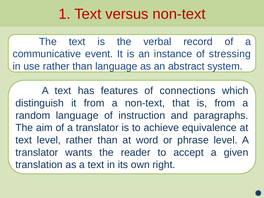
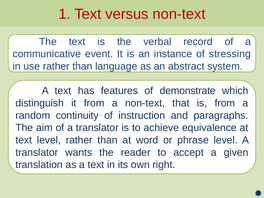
connections: connections -> demonstrate
random language: language -> continuity
